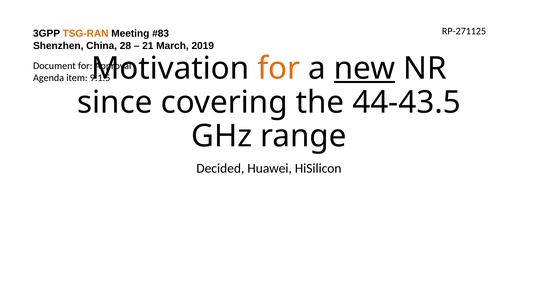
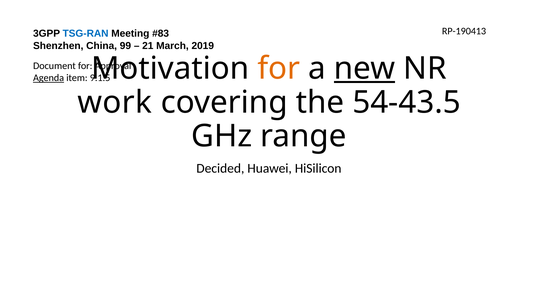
RP-271125: RP-271125 -> RP-190413
TSG-RAN colour: orange -> blue
28: 28 -> 99
Agenda underline: none -> present
since: since -> work
44-43.5: 44-43.5 -> 54-43.5
